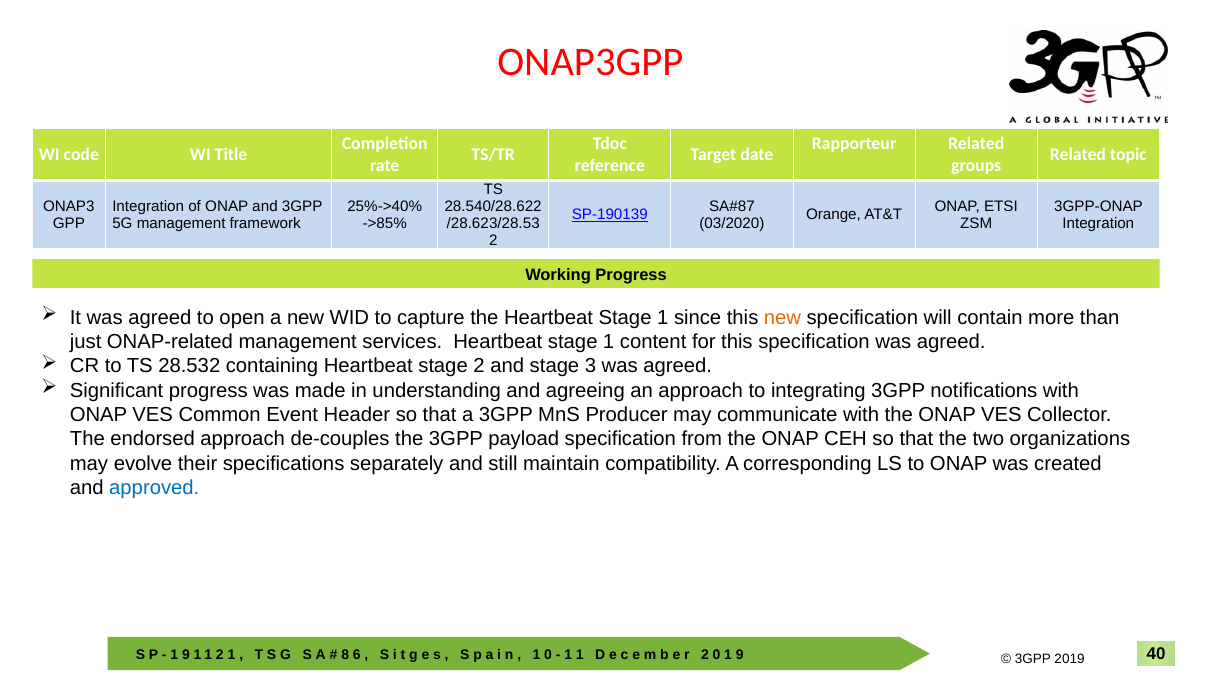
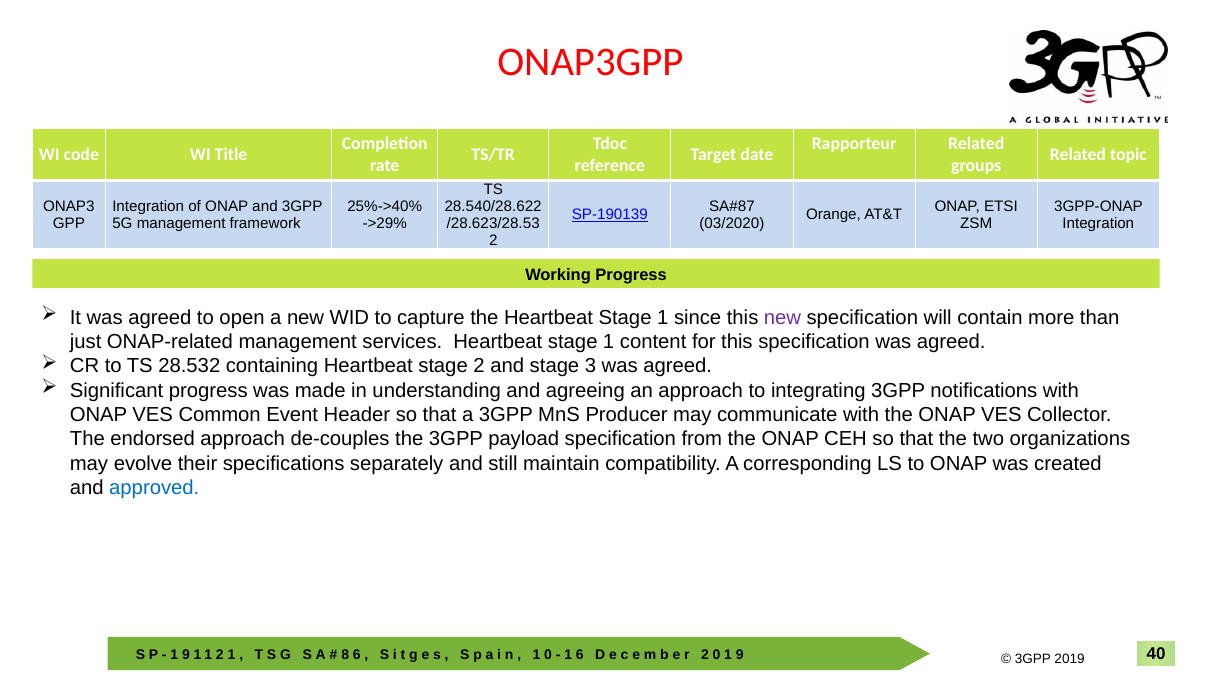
->85%: ->85% -> ->29%
new at (783, 318) colour: orange -> purple
1 1: 1 -> 6
